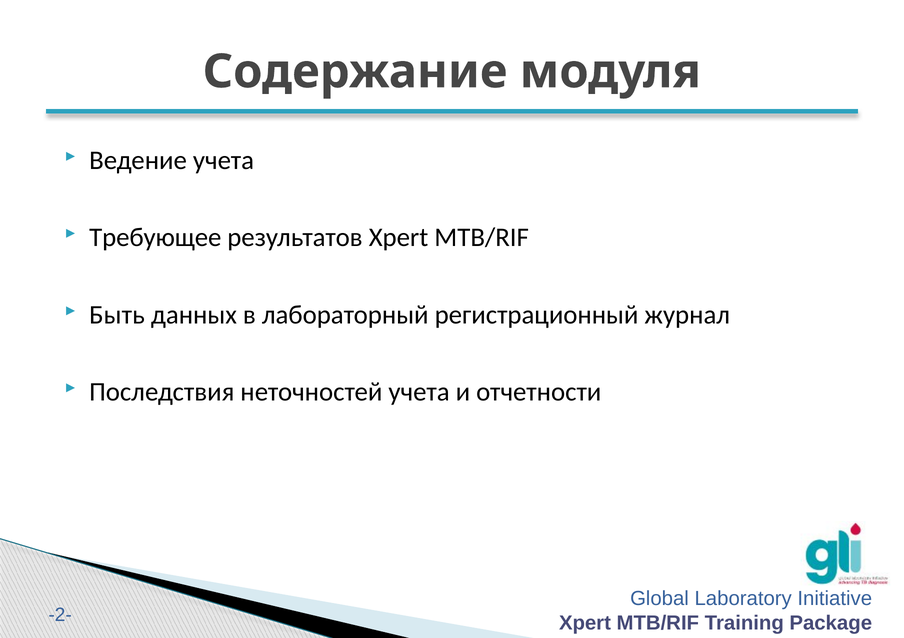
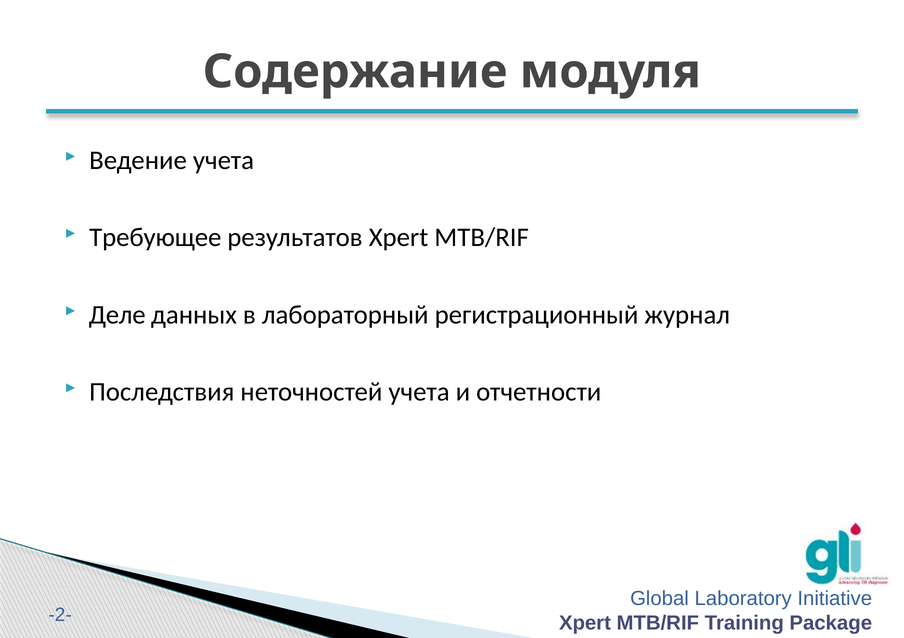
Быть: Быть -> Деле
